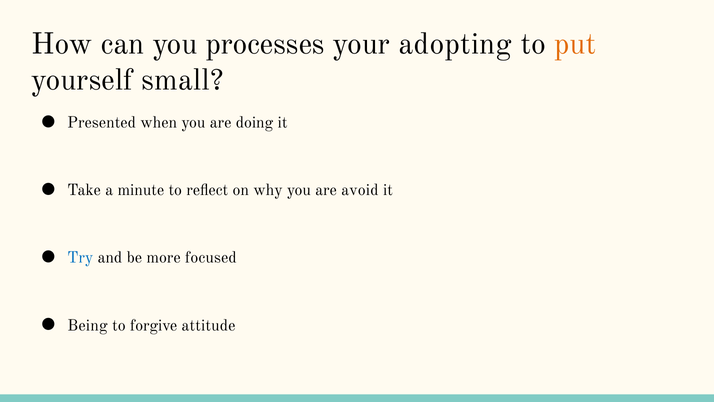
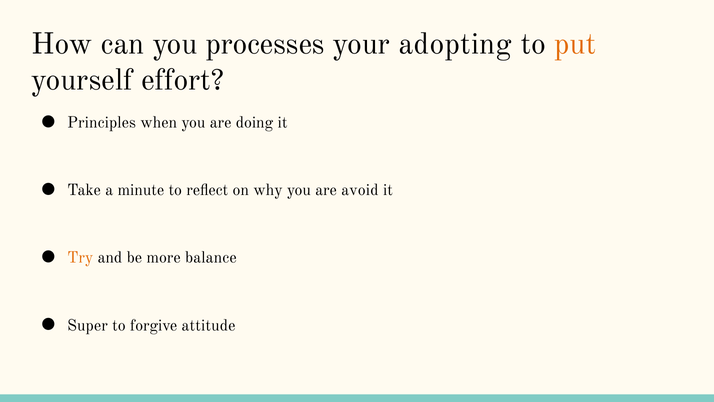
small: small -> effort
Presented: Presented -> Principles
Try colour: blue -> orange
focused: focused -> balance
Being: Being -> Super
